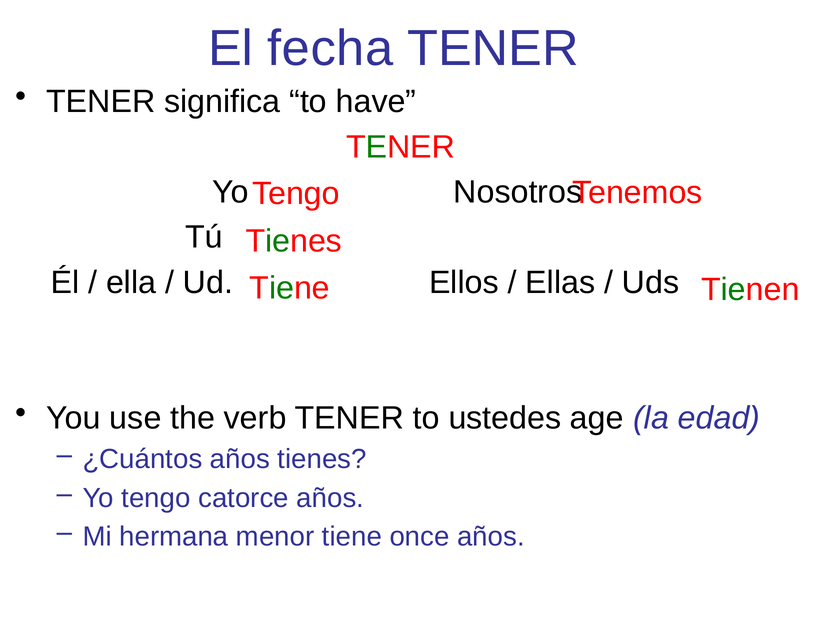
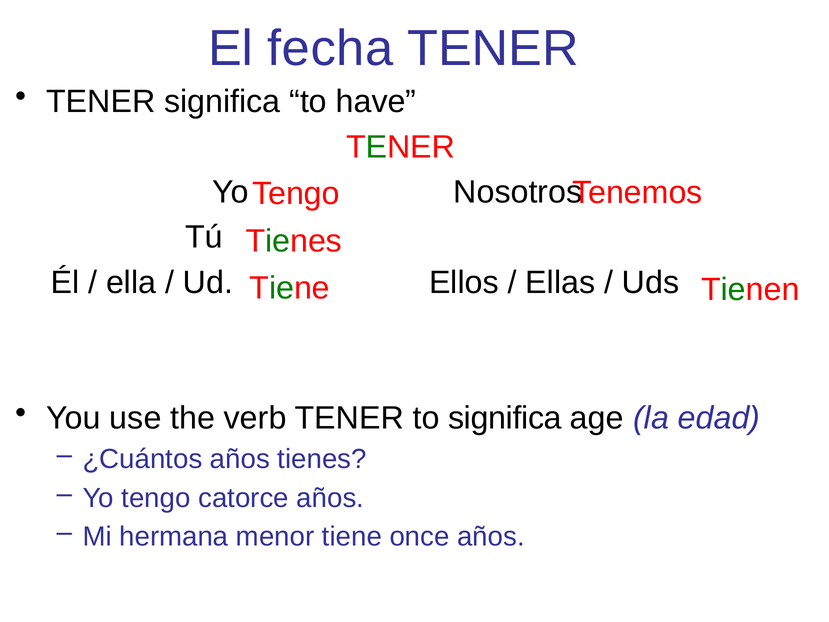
to ustedes: ustedes -> significa
